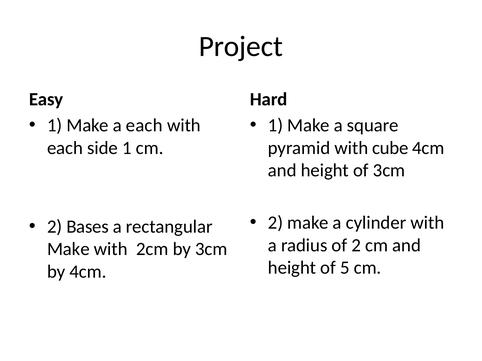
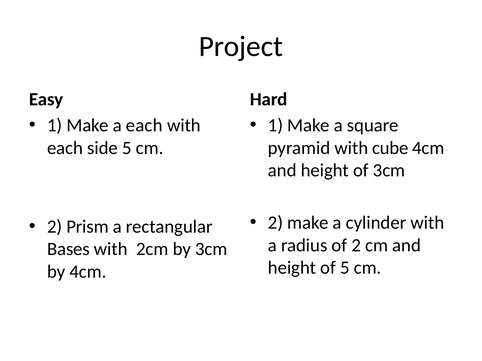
side 1: 1 -> 5
Bases: Bases -> Prism
Make at (68, 249): Make -> Bases
